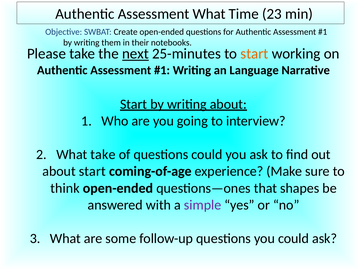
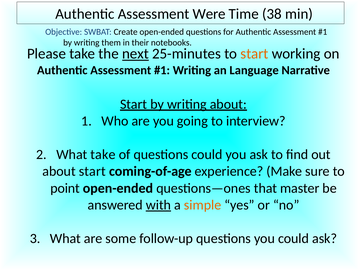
Assessment What: What -> Were
23: 23 -> 38
think: think -> point
shapes: shapes -> master
with underline: none -> present
simple colour: purple -> orange
